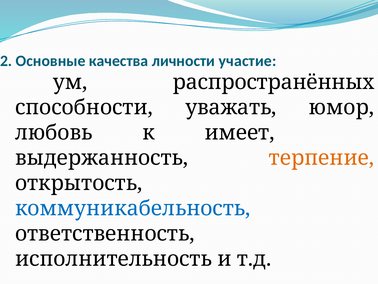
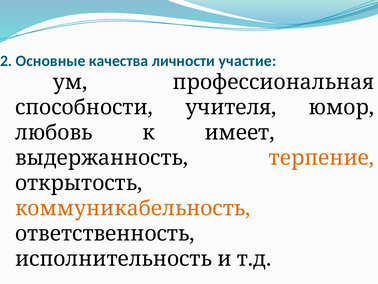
распространённых: распространённых -> профессиональная
уважать: уважать -> учителя
коммуникабельность colour: blue -> orange
